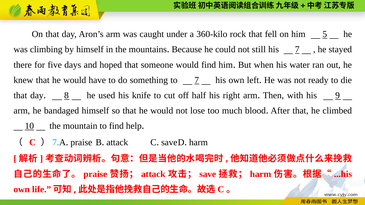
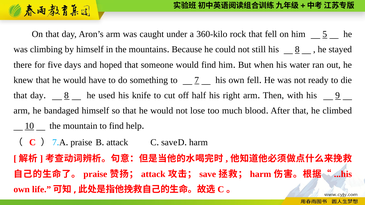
his 7: 7 -> 8
own left: left -> fell
